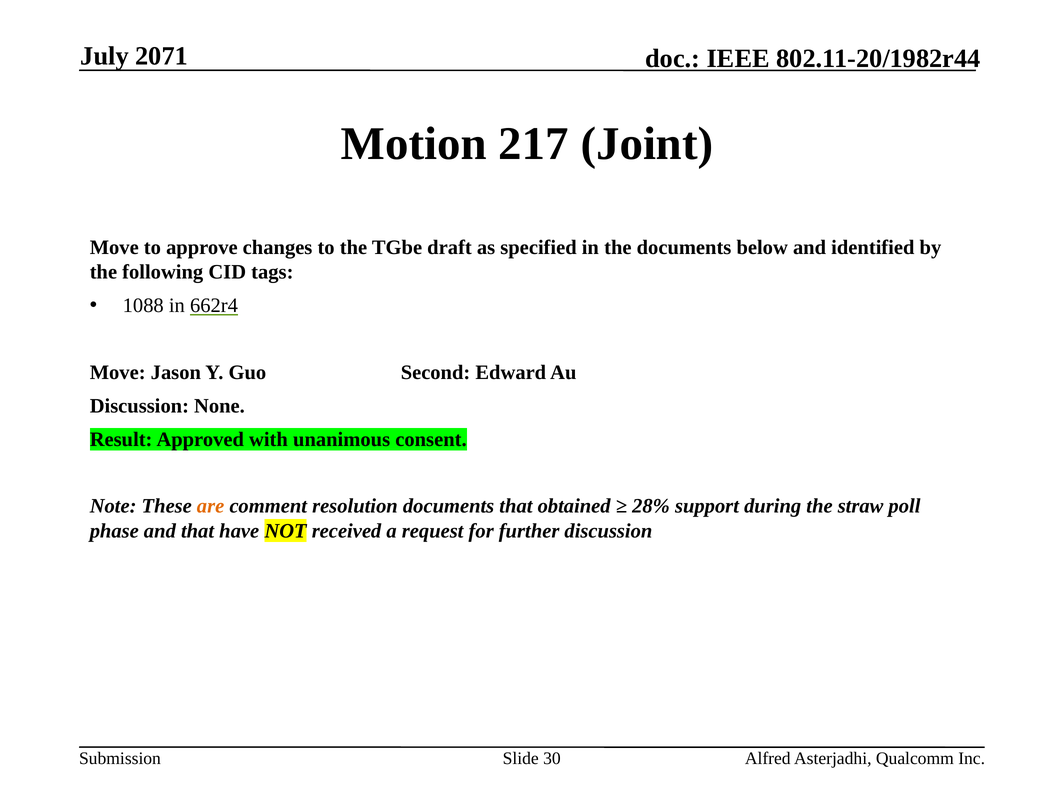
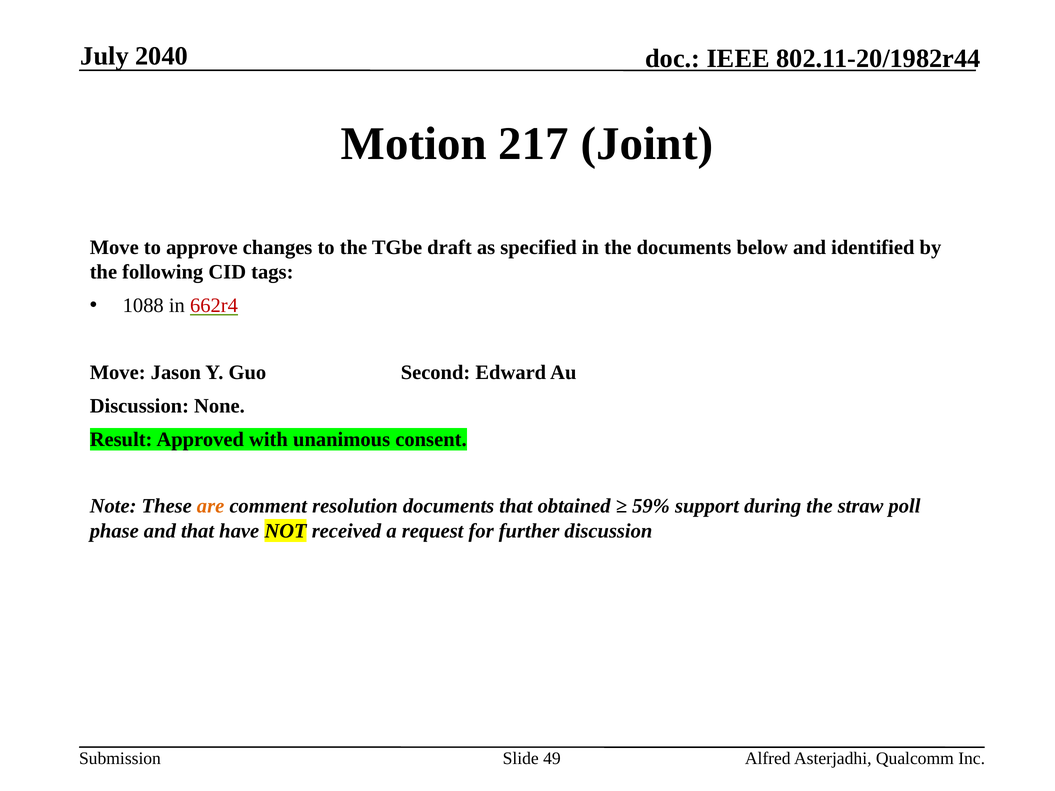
2071: 2071 -> 2040
662r4 colour: black -> red
28%: 28% -> 59%
30: 30 -> 49
